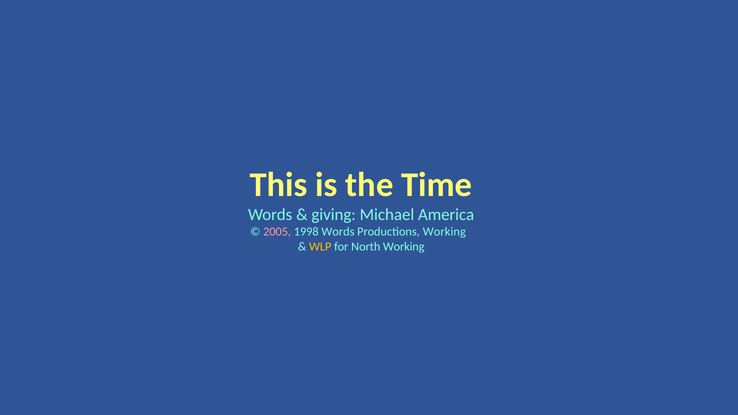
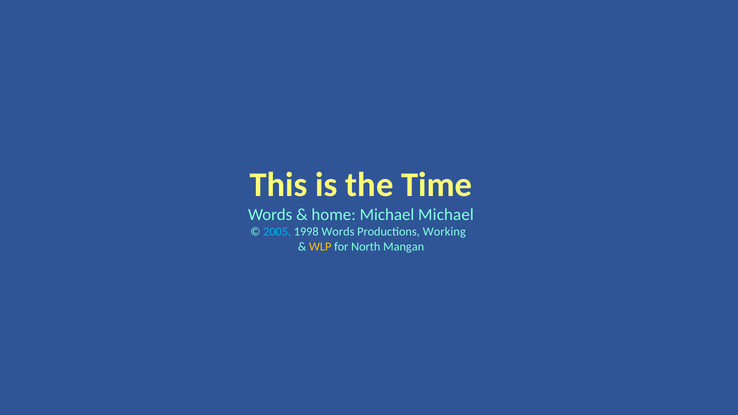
giving: giving -> home
Michael America: America -> Michael
2005 colour: pink -> light blue
North Working: Working -> Mangan
